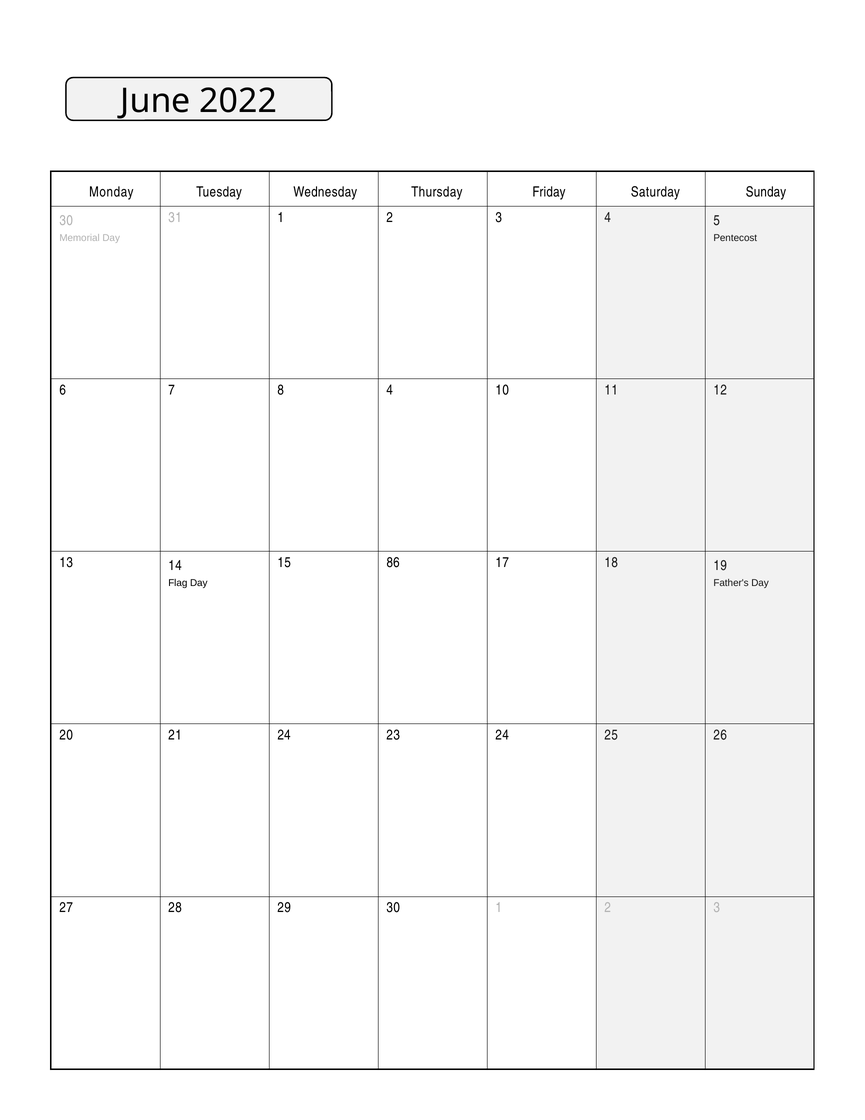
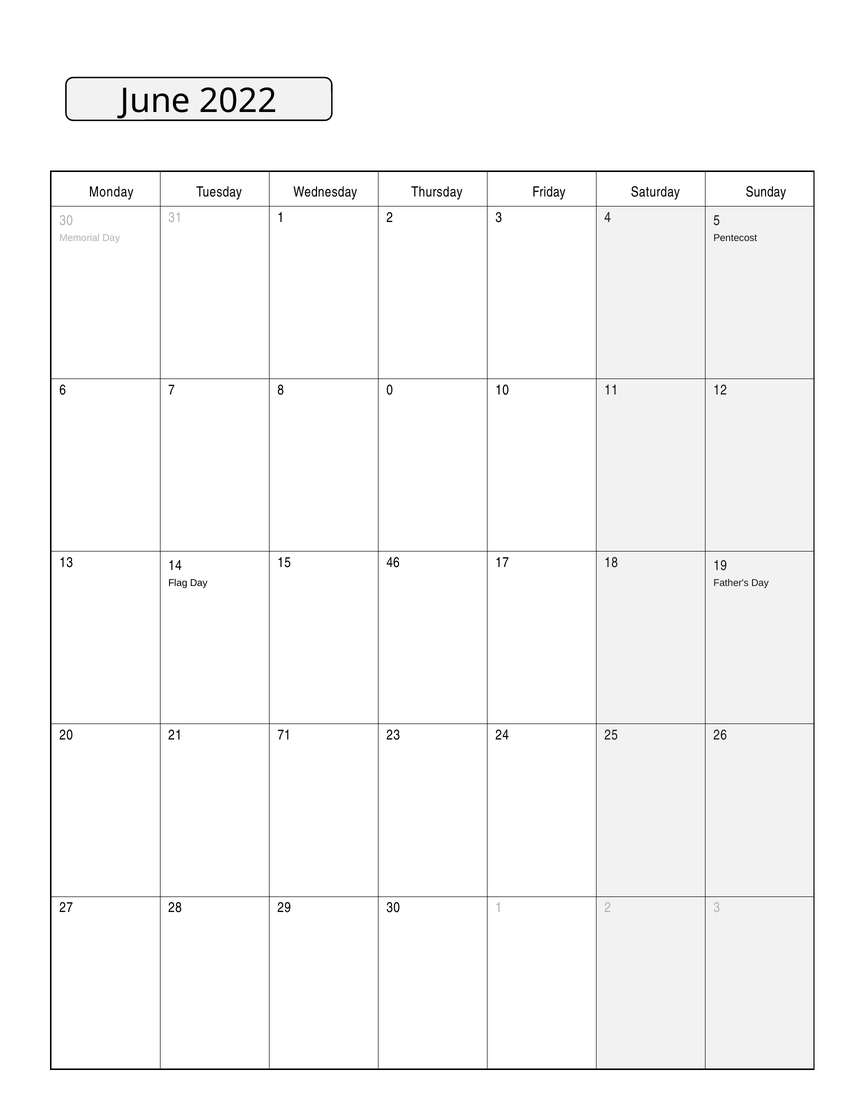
8 4: 4 -> 0
86: 86 -> 46
21 24: 24 -> 71
